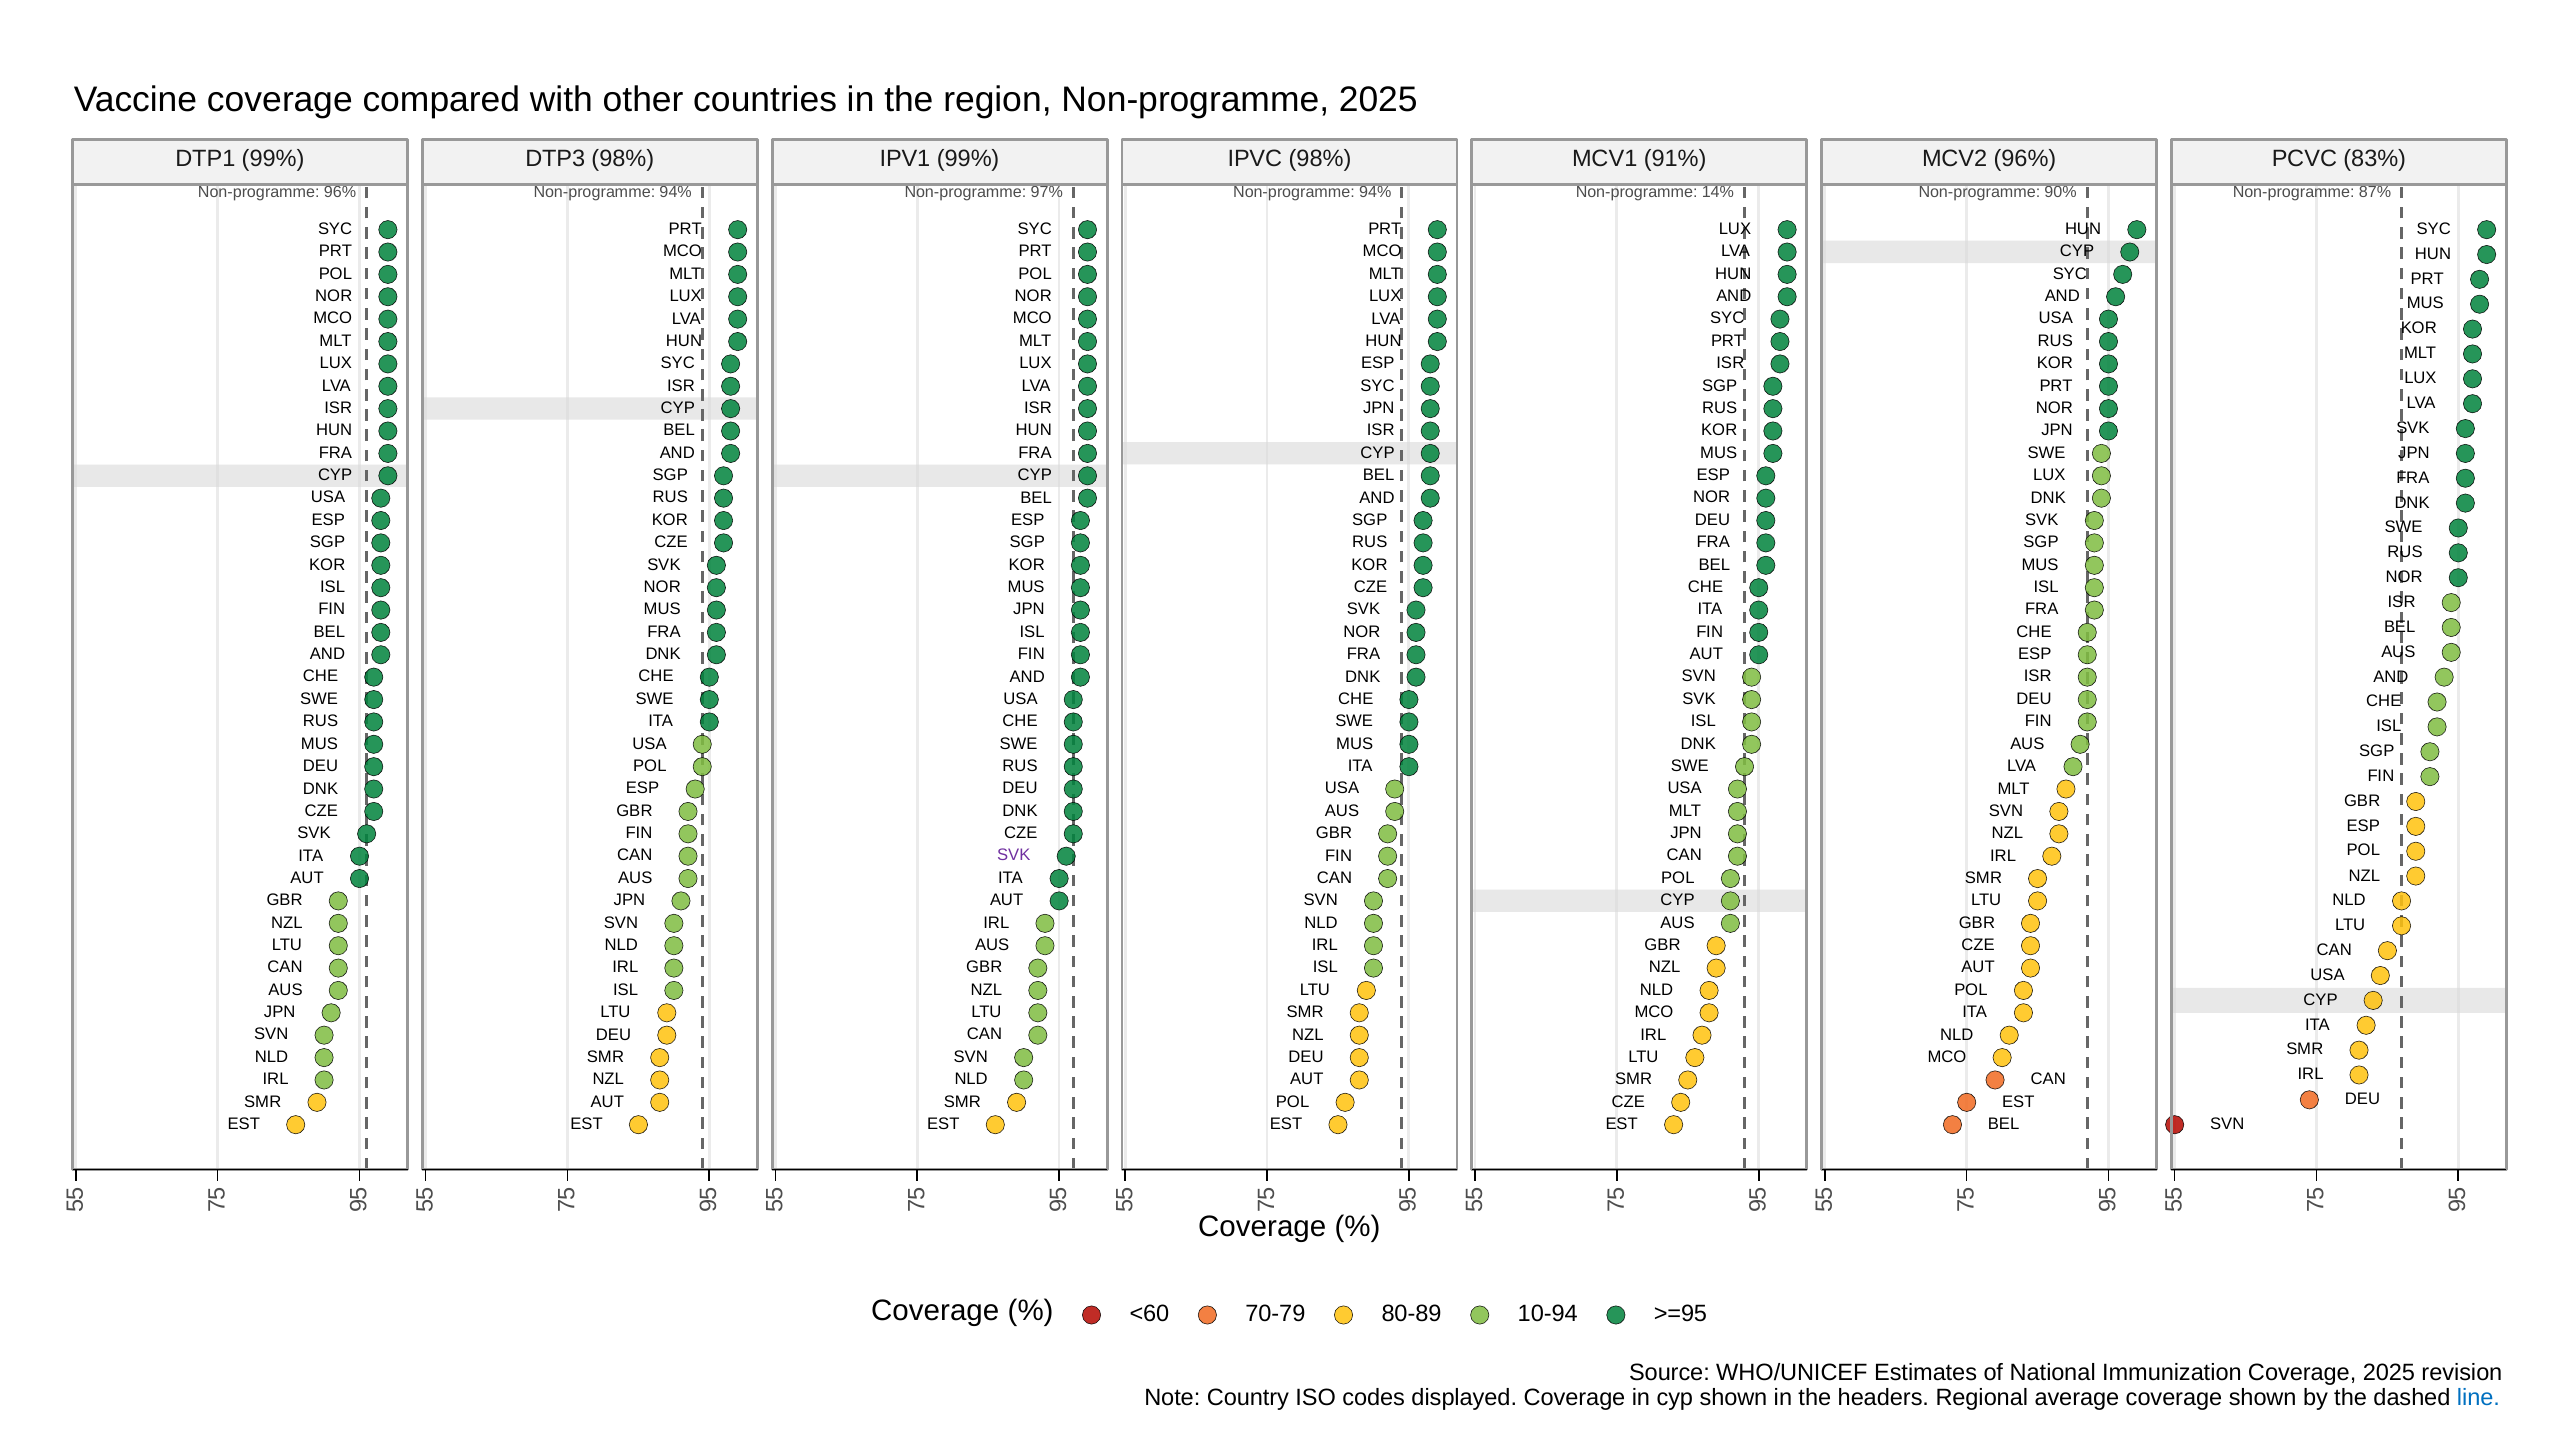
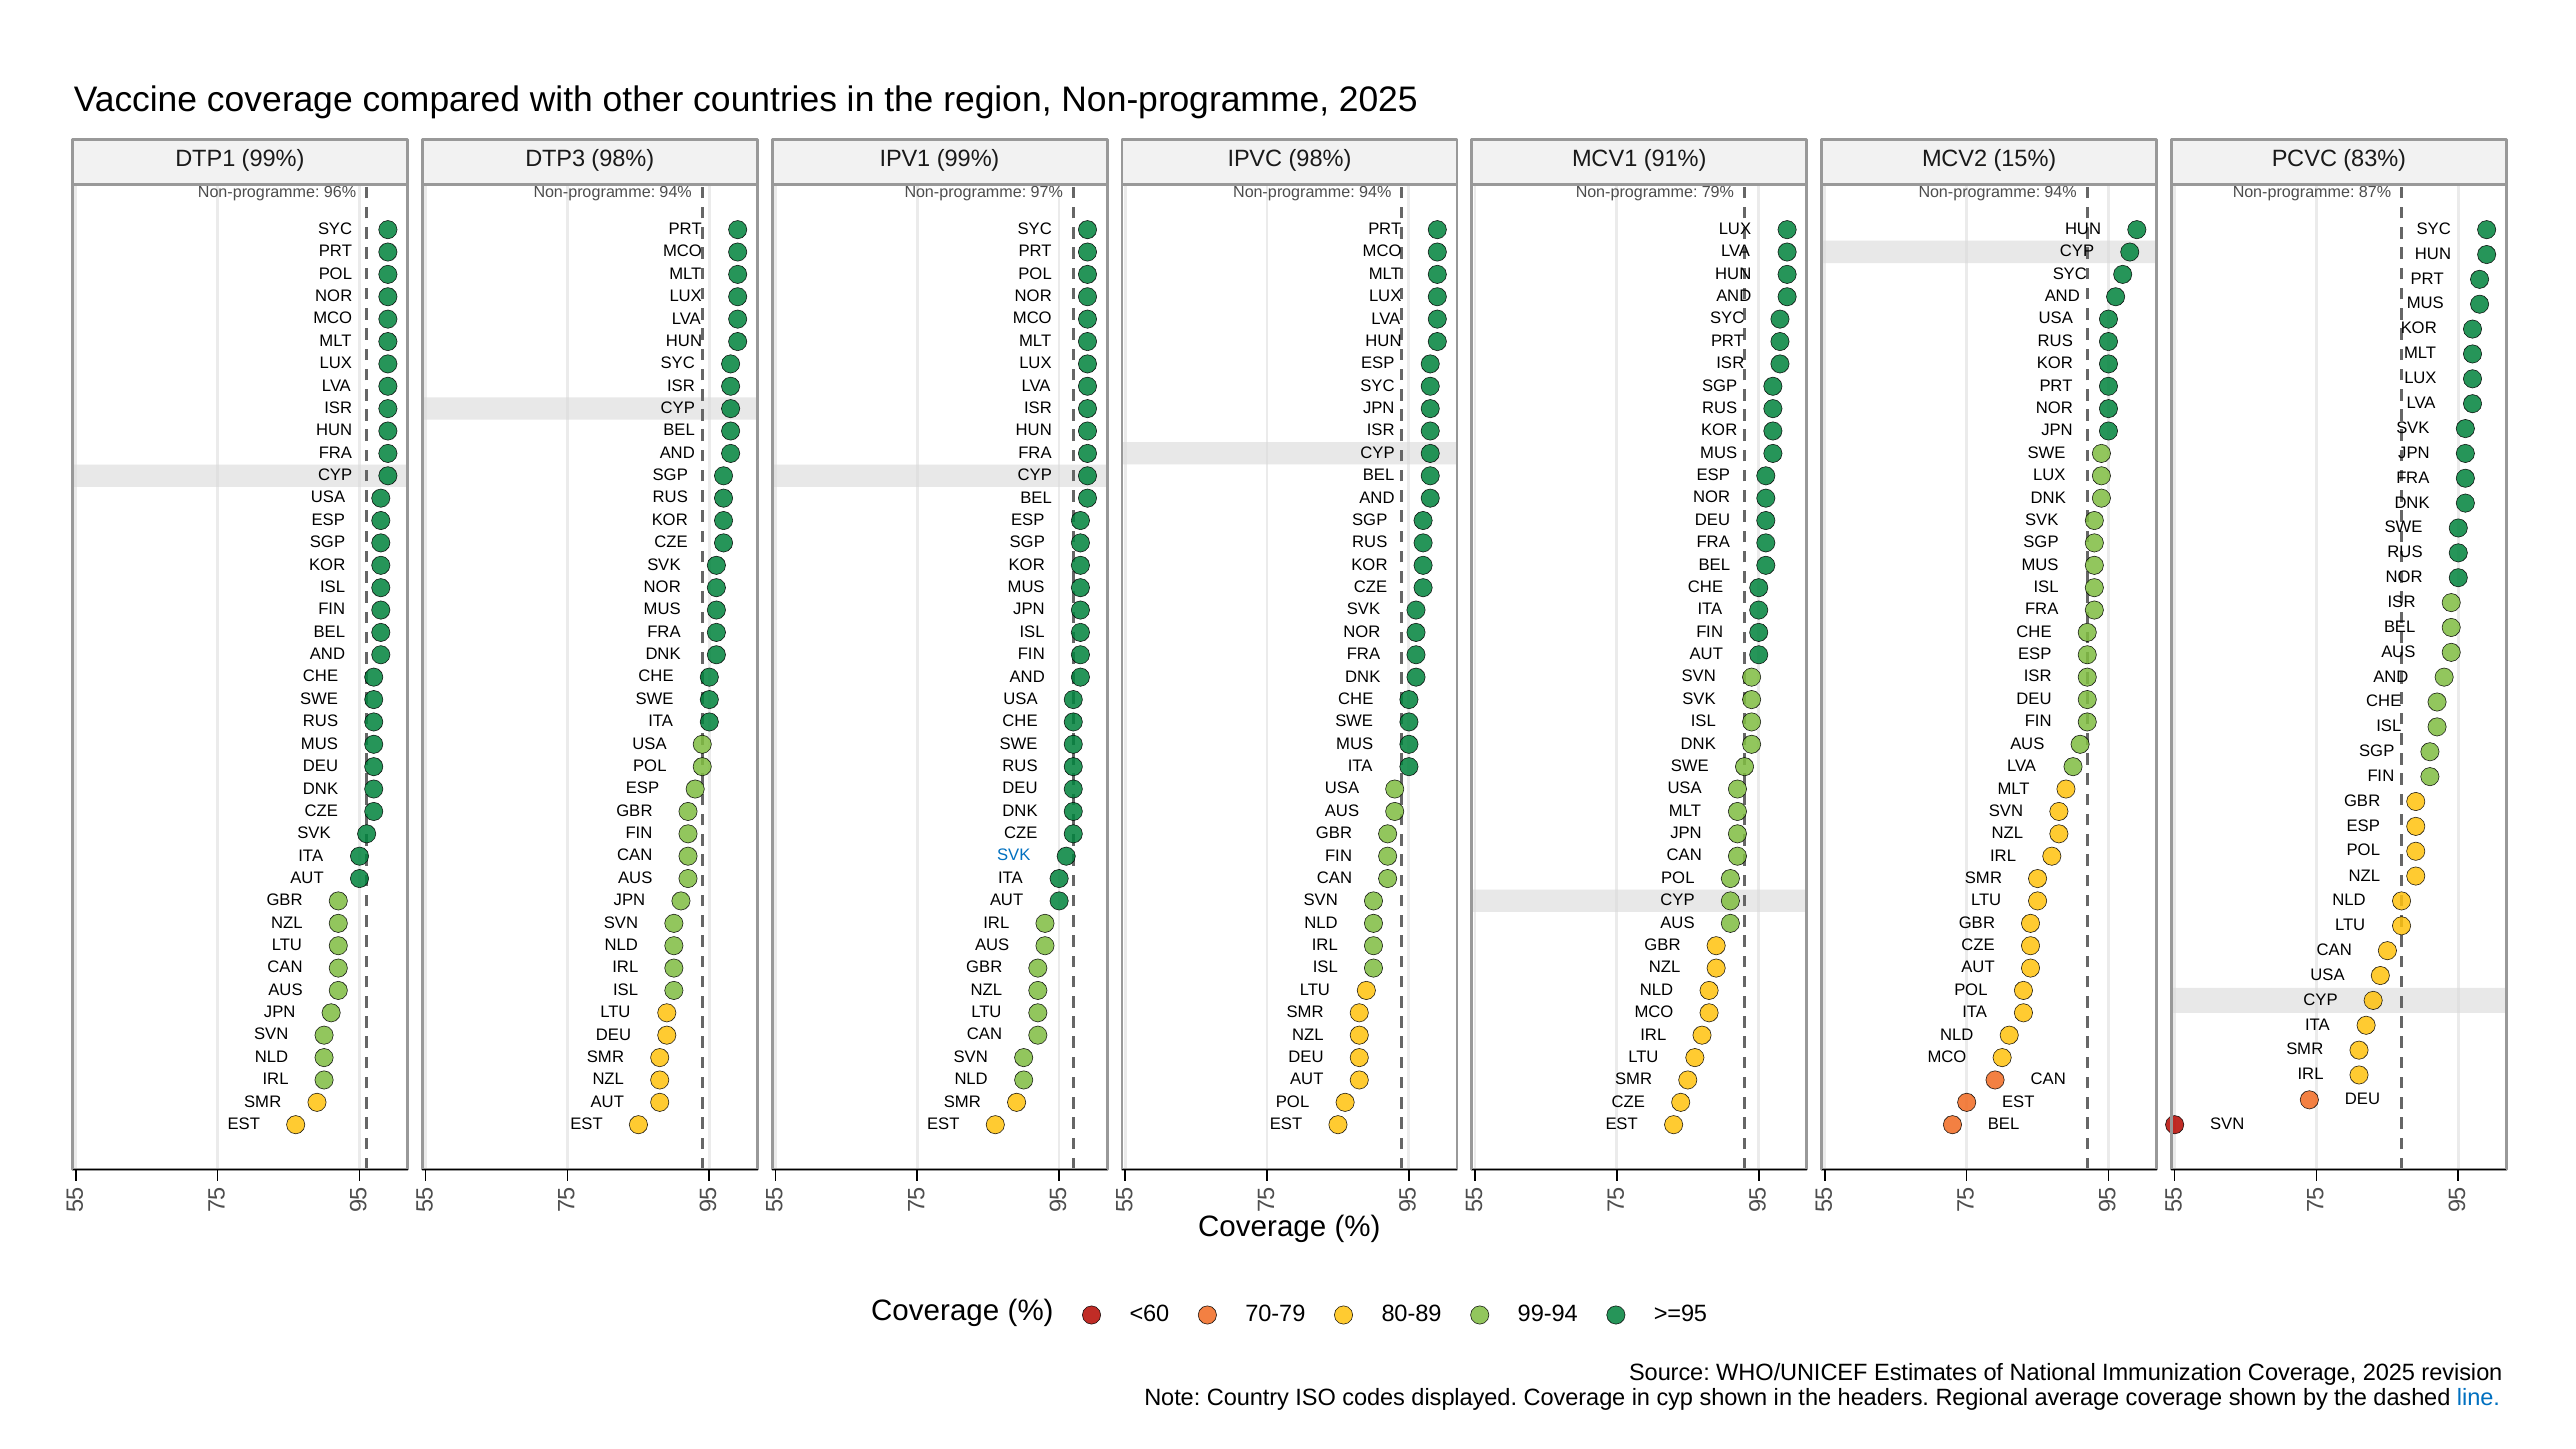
MCV2 96%: 96% -> 15%
14%: 14% -> 79%
90% at (2061, 192): 90% -> 94%
SVK at (1014, 855) colour: purple -> blue
10-94: 10-94 -> 99-94
